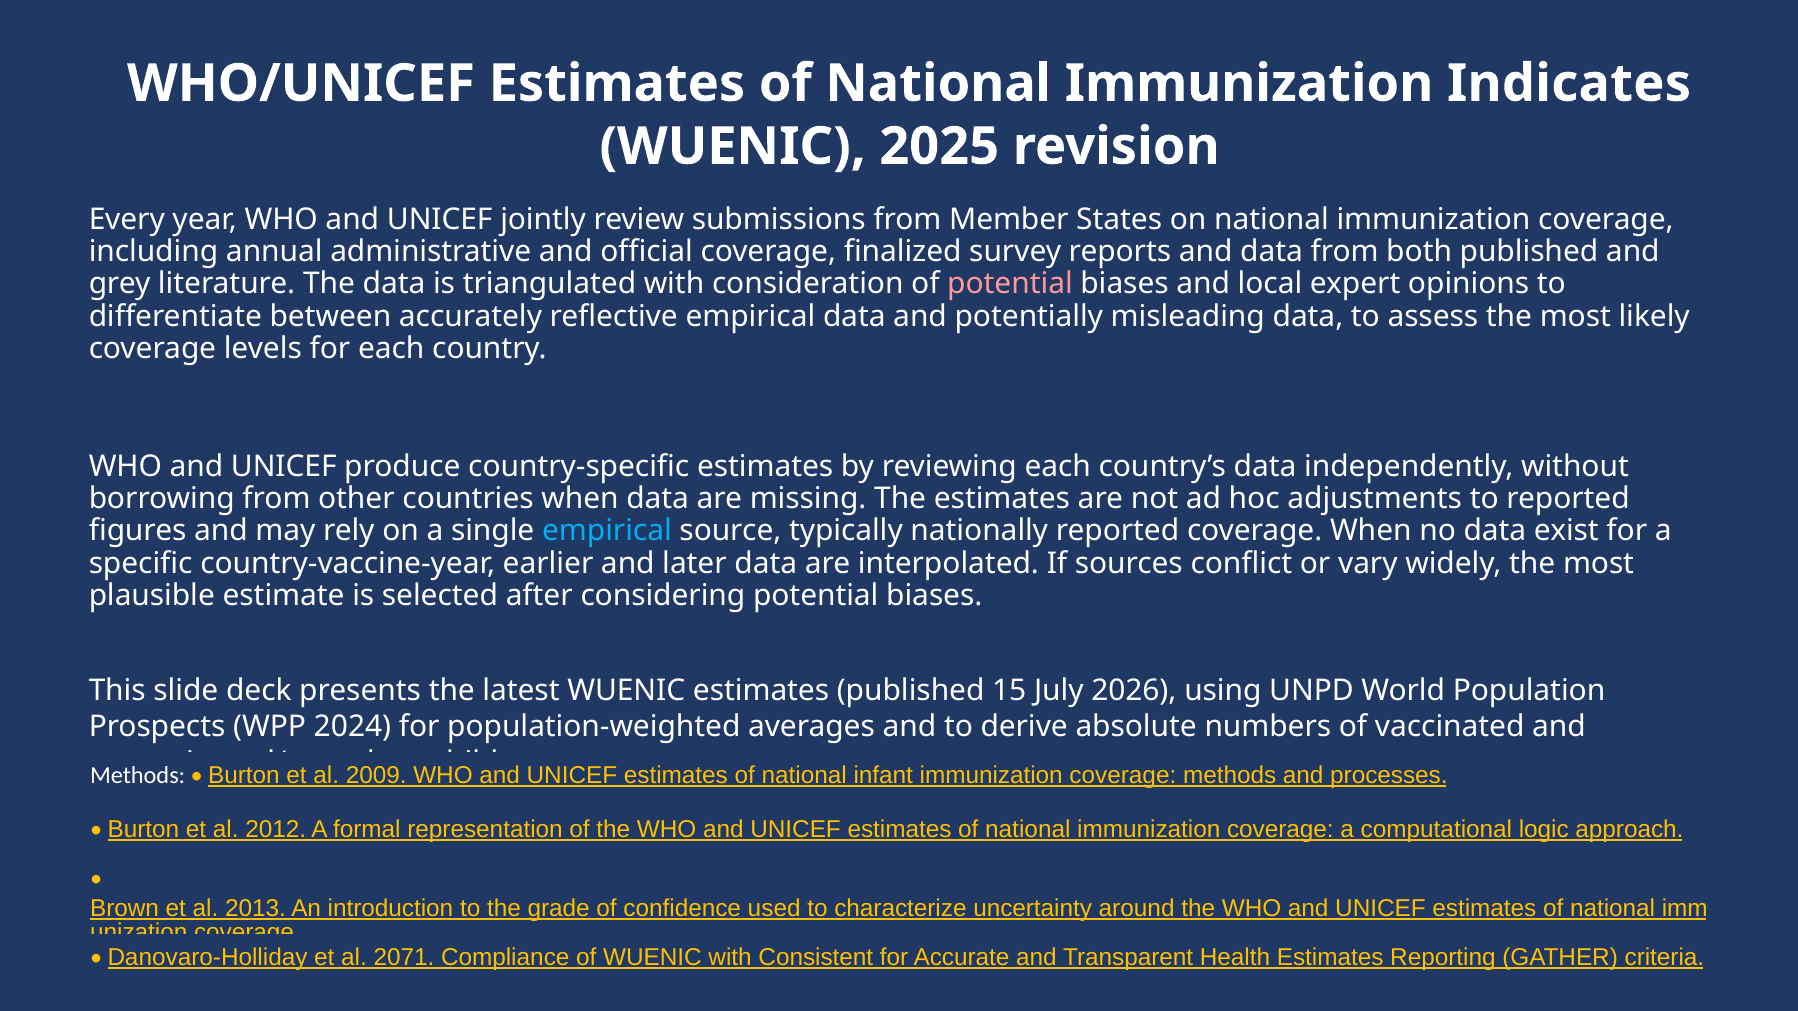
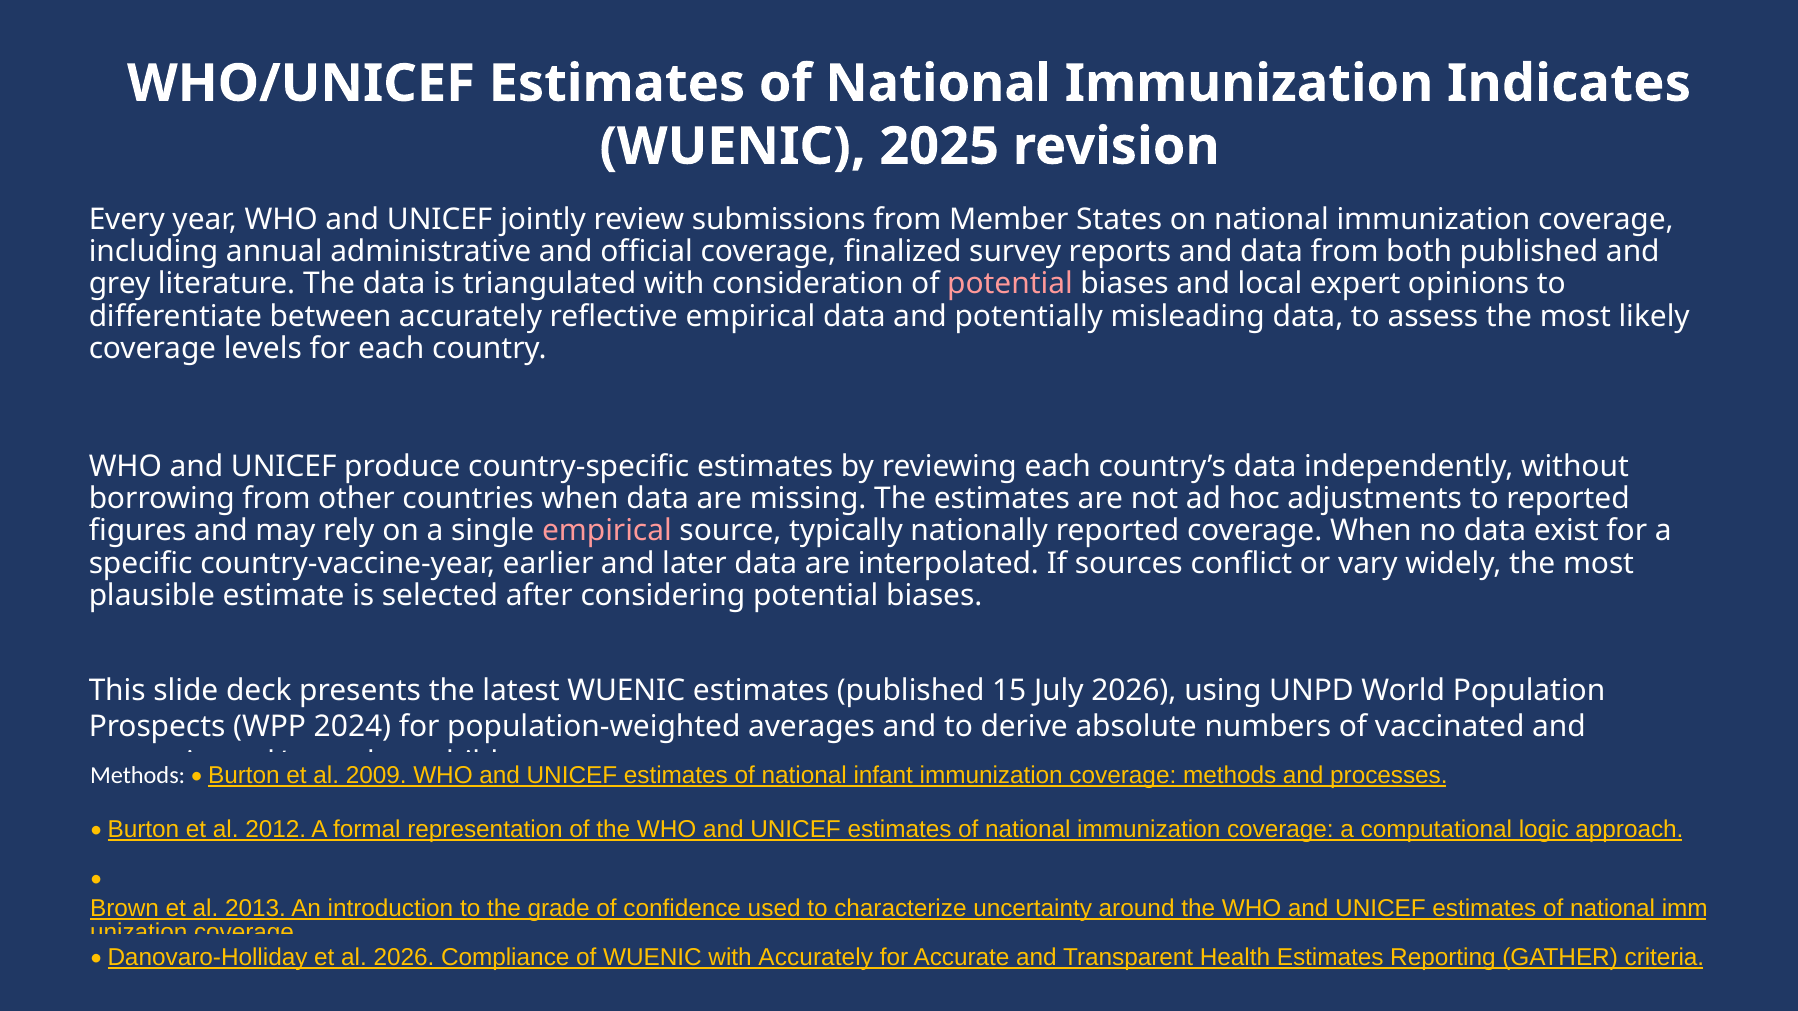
empirical at (607, 531) colour: light blue -> pink
al 2071: 2071 -> 2026
with Consistent: Consistent -> Accurately
